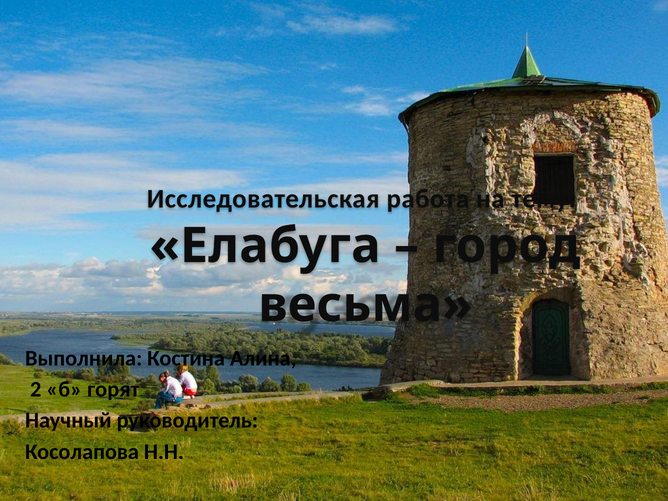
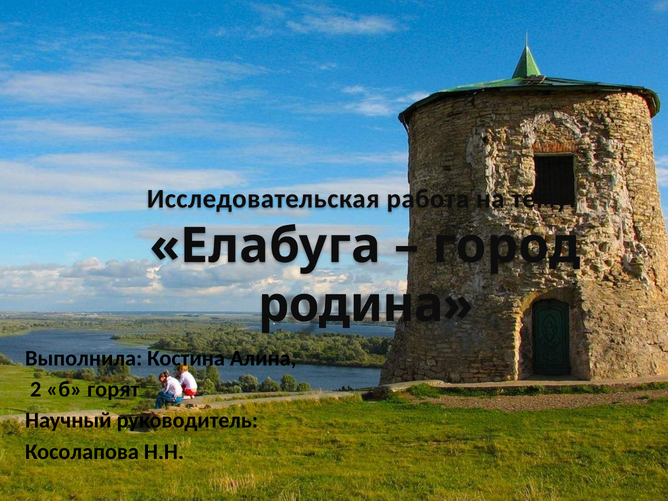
весьма: весьма -> родина
